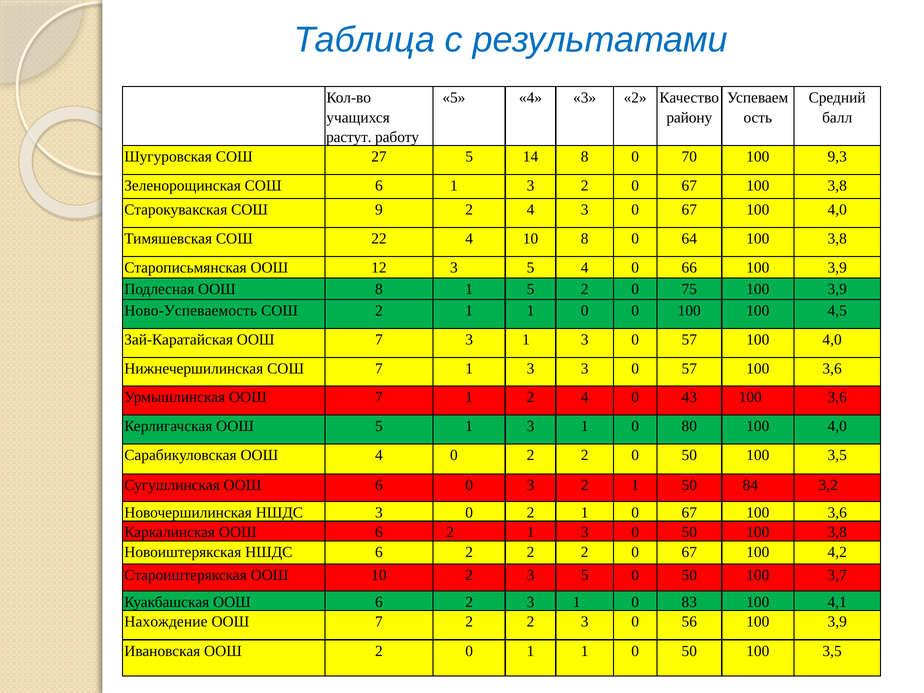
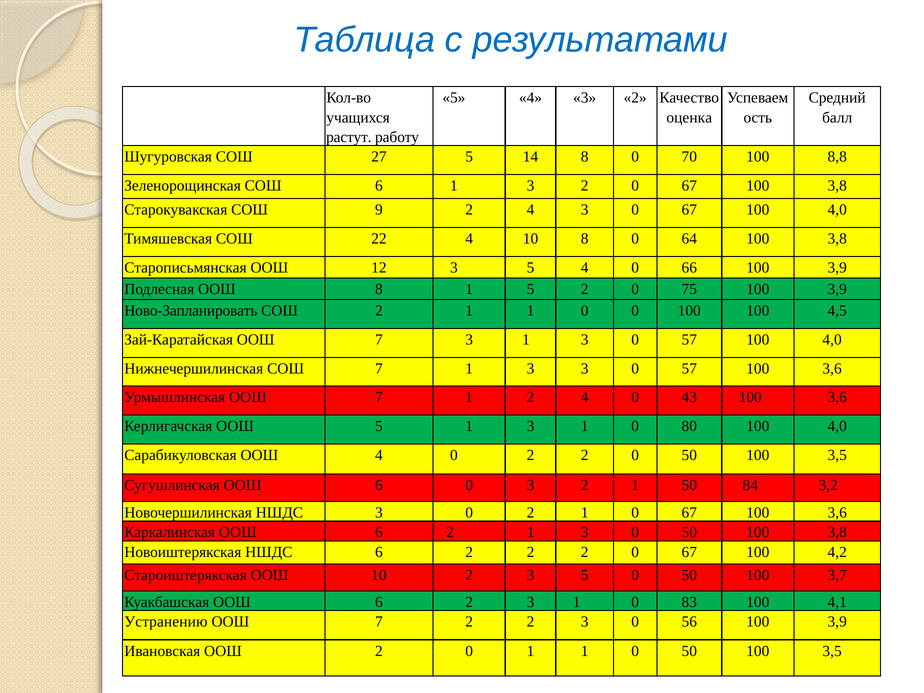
району: району -> оценка
9,3: 9,3 -> 8,8
Ново-Успеваемость: Ново-Успеваемость -> Ново-Запланировать
Нахождение: Нахождение -> Устранению
